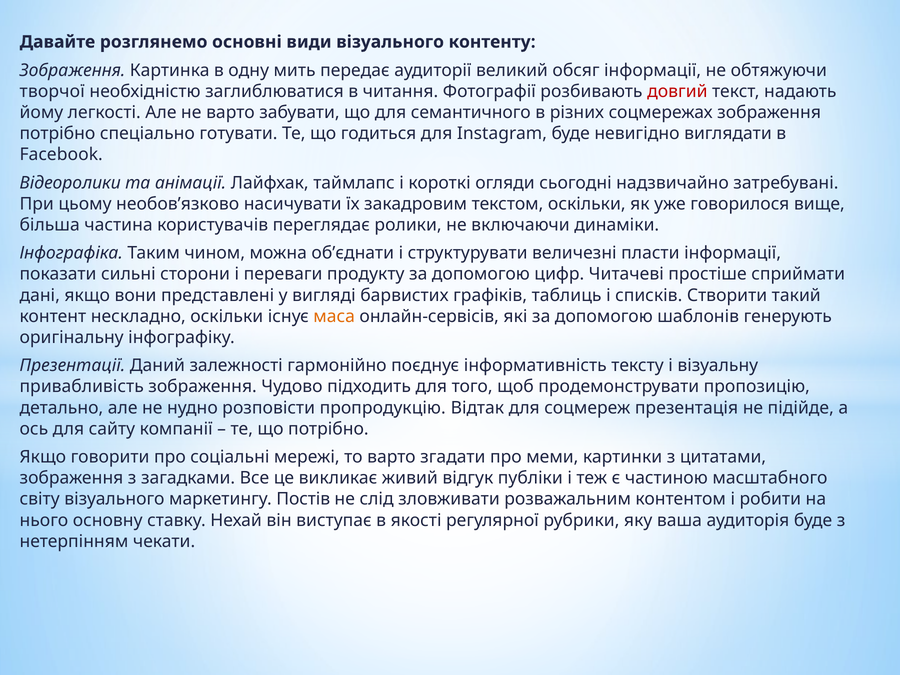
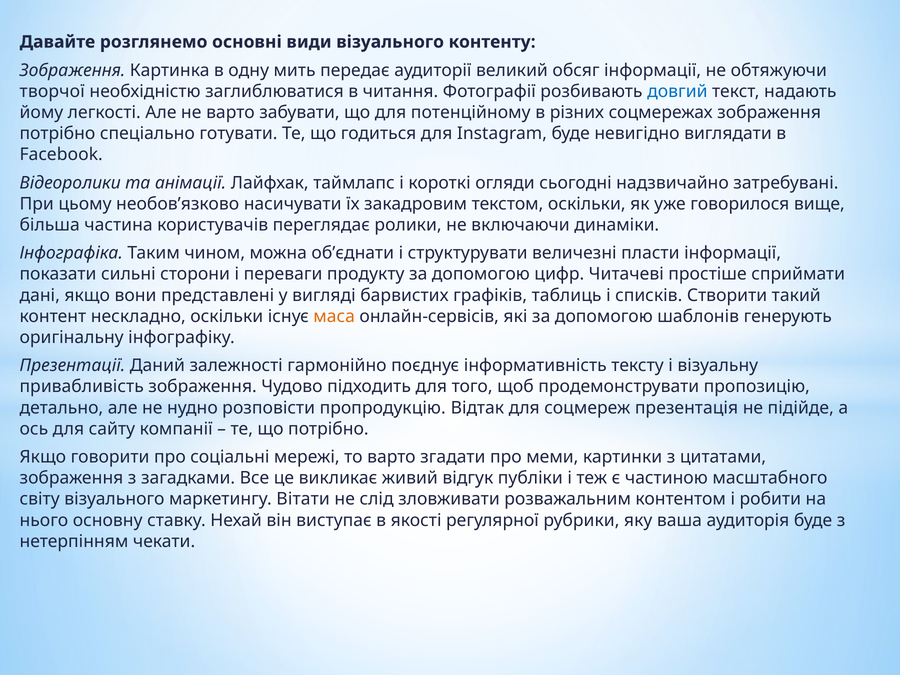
довгий colour: red -> blue
семантичного: семантичного -> потенційному
Постів: Постів -> Вітати
